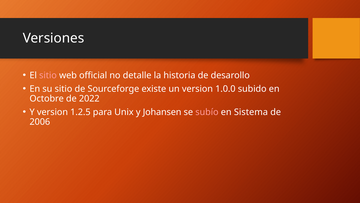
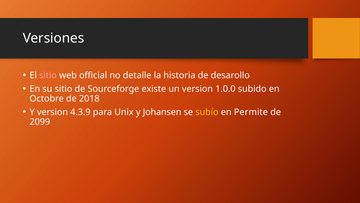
2022: 2022 -> 2018
1.2.5: 1.2.5 -> 4.3.9
subío colour: pink -> yellow
Sistema: Sistema -> Permite
2006: 2006 -> 2099
